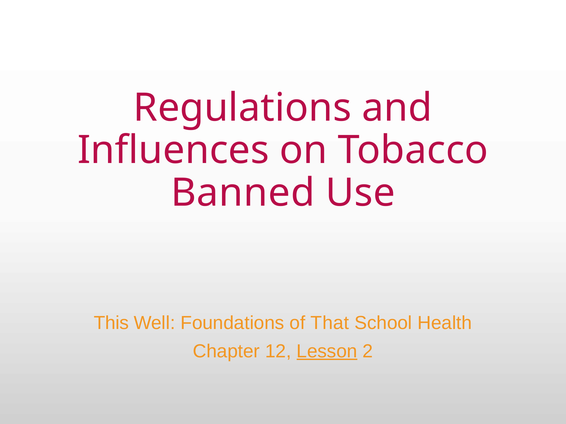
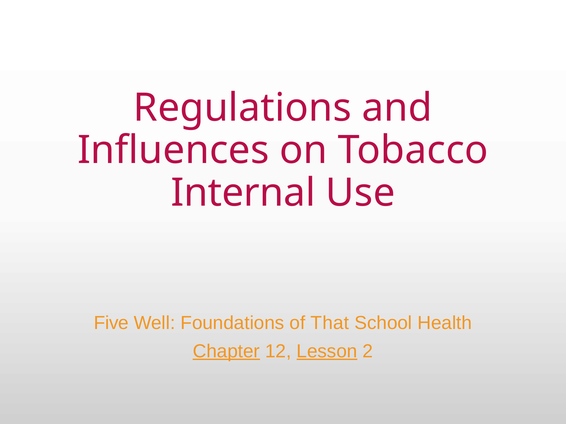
Banned: Banned -> Internal
This: This -> Five
Chapter underline: none -> present
